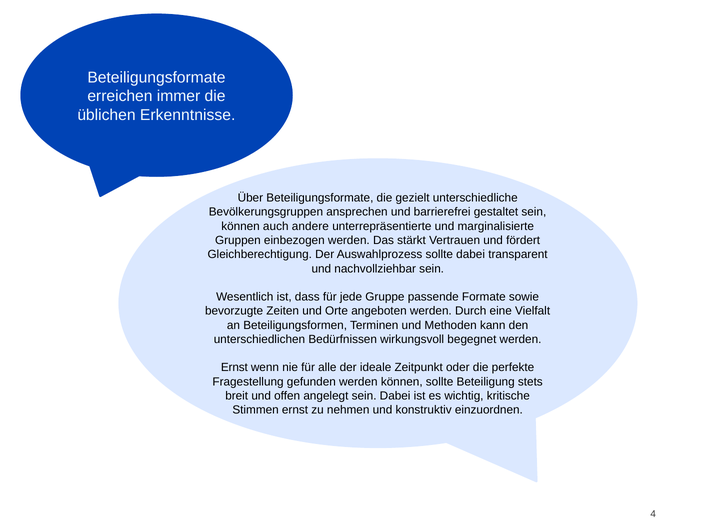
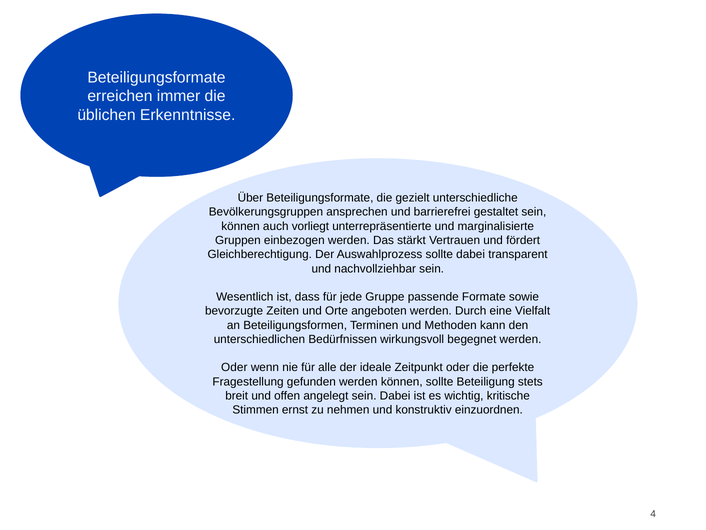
andere: andere -> vorliegt
Ernst at (234, 367): Ernst -> Oder
